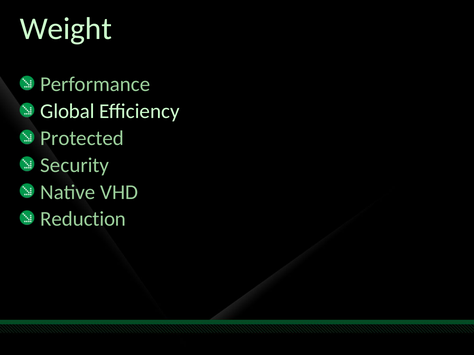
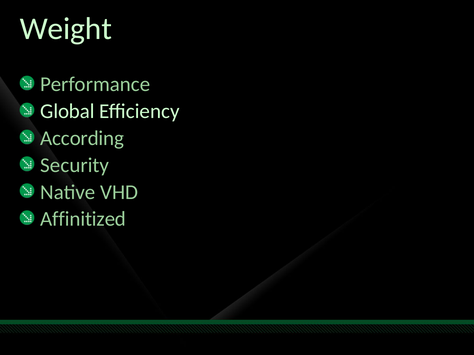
Protected: Protected -> According
Reduction: Reduction -> Affinitized
